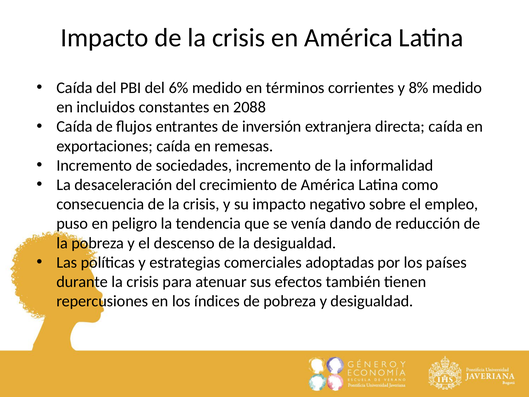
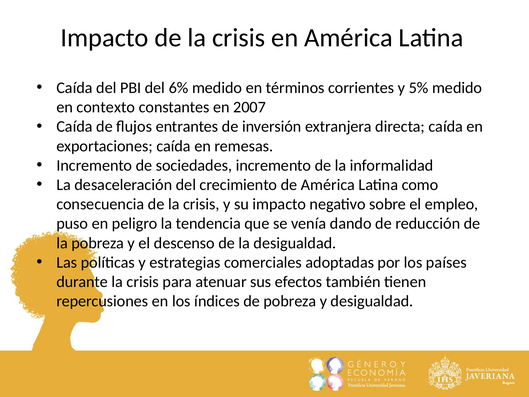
8%: 8% -> 5%
incluidos: incluidos -> contexto
2088: 2088 -> 2007
